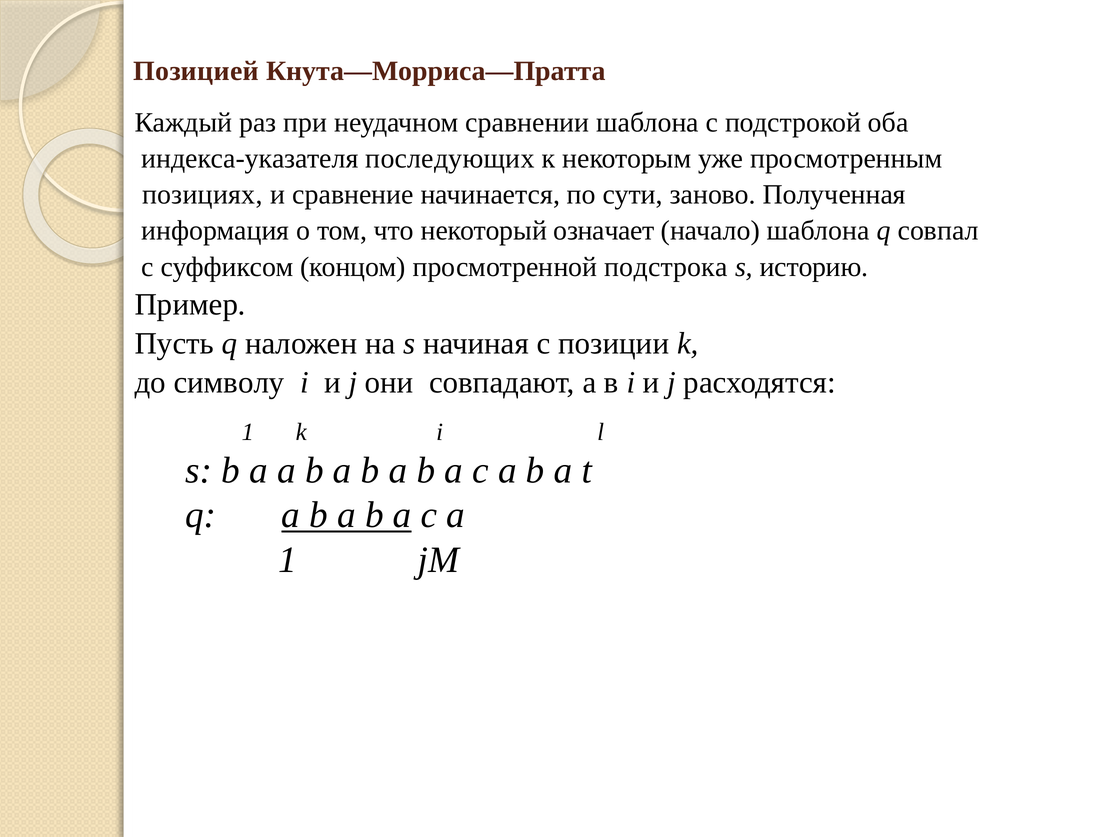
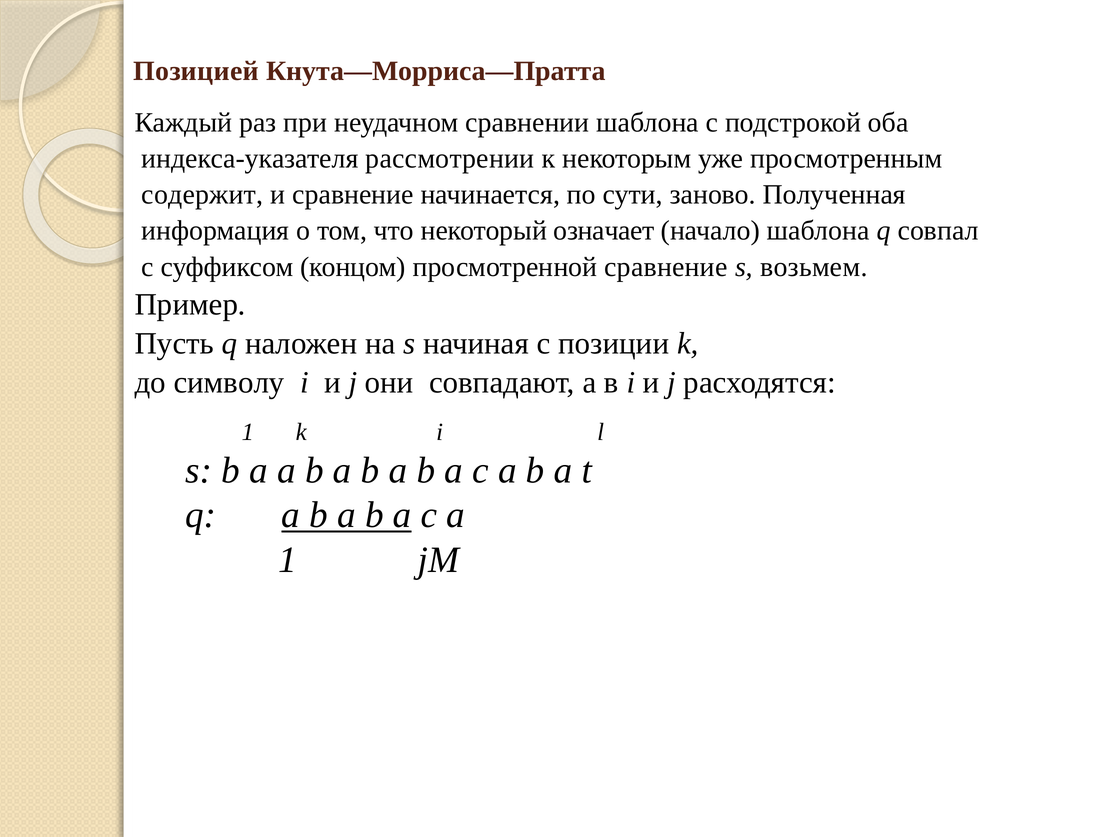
последующих: последующих -> рассмотрении
позициях: позициях -> содержит
просмотренной подстрока: подстрока -> сравнение
историю: историю -> возьмем
